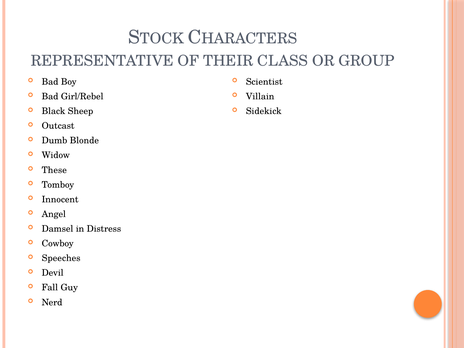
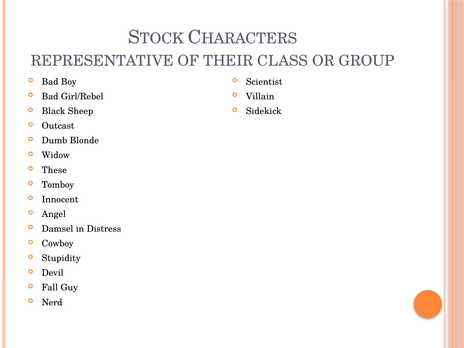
Speeches: Speeches -> Stupidity
